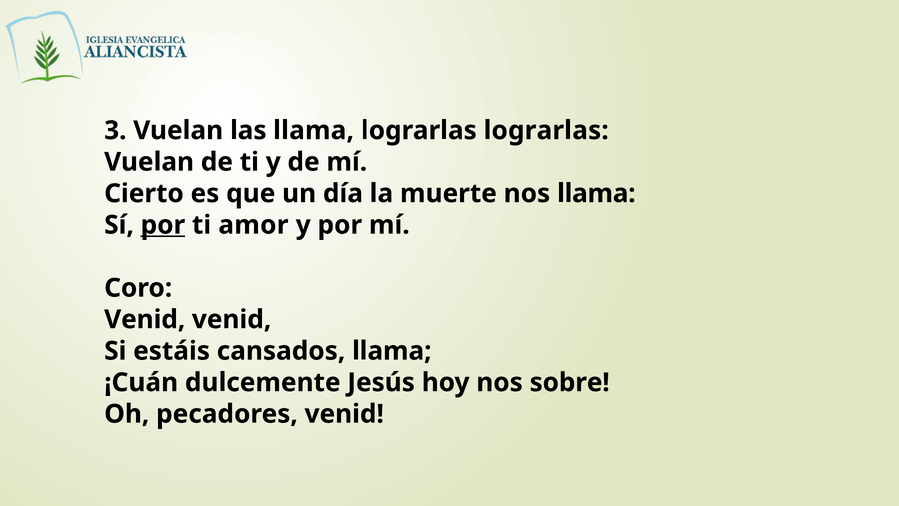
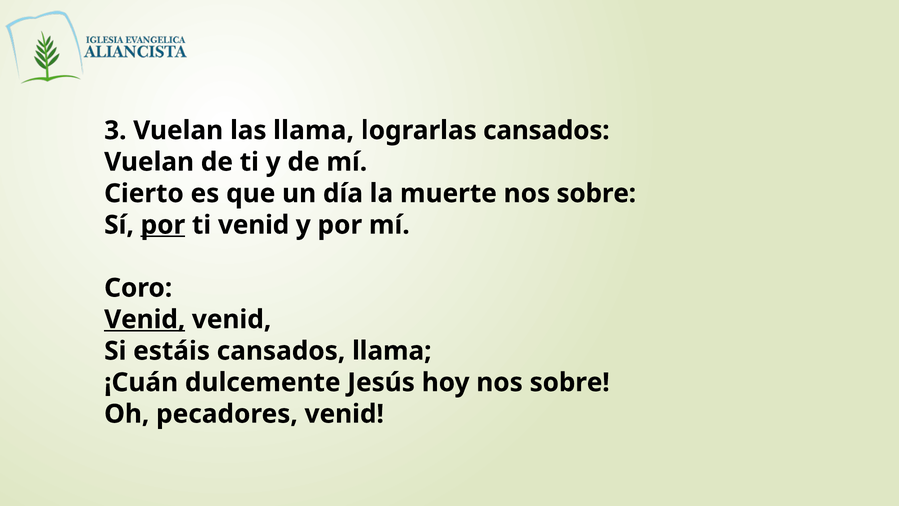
lograrlas lograrlas: lograrlas -> cansados
muerte nos llama: llama -> sobre
ti amor: amor -> venid
Venid at (145, 319) underline: none -> present
